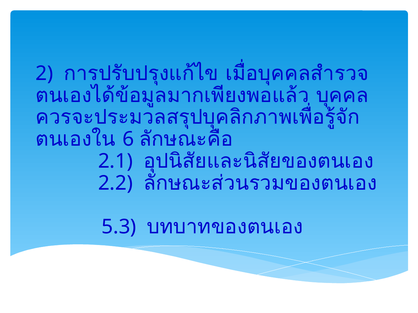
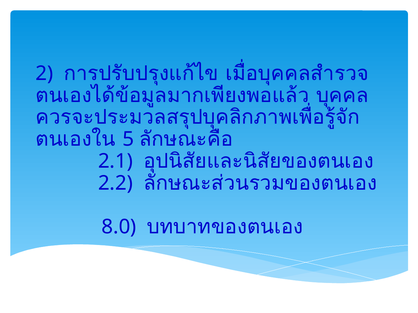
6: 6 -> 5
5.3: 5.3 -> 8.0
